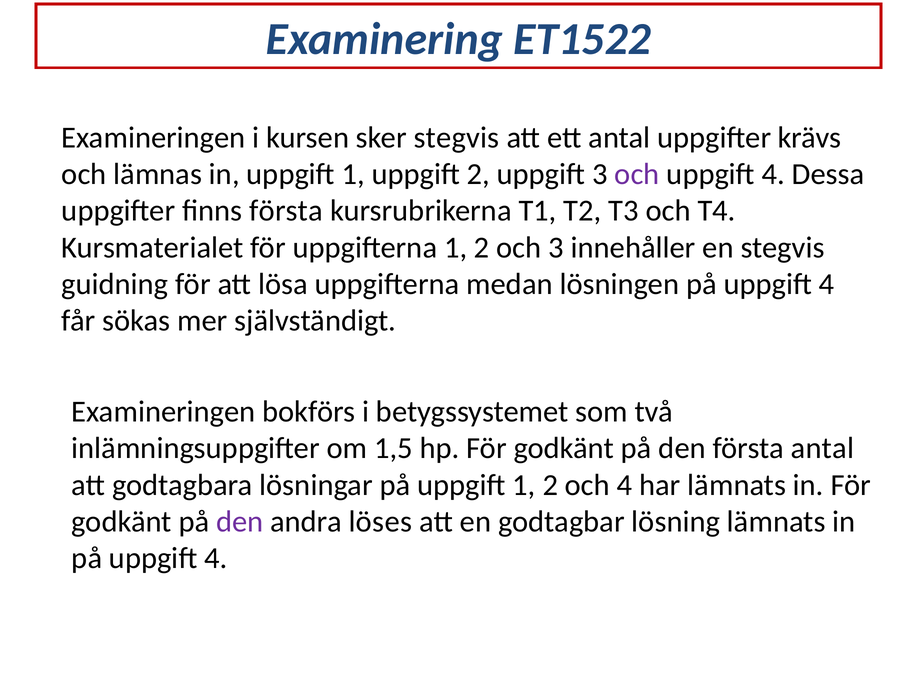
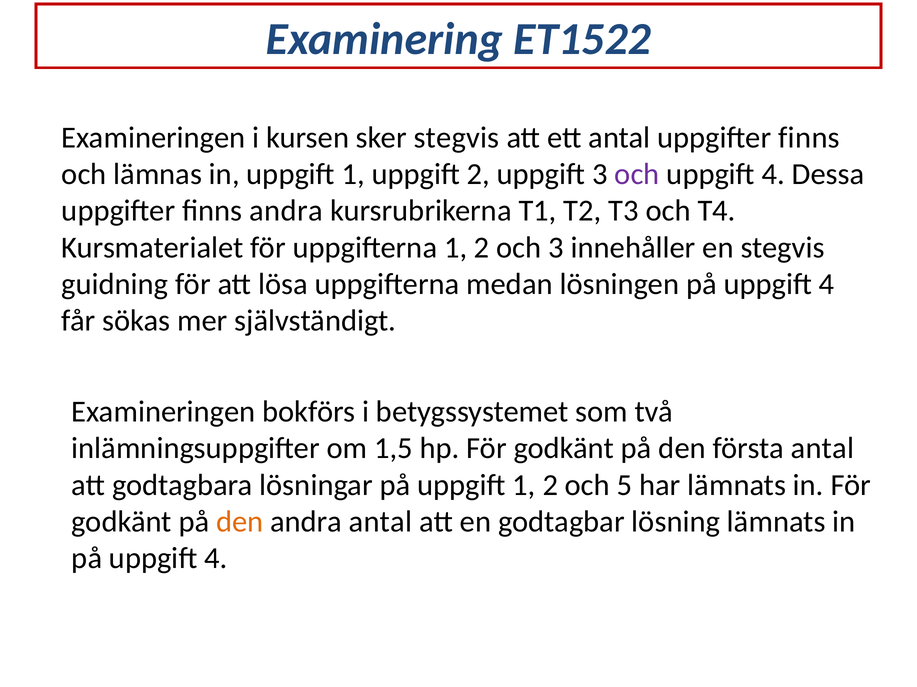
antal uppgifter krävs: krävs -> finns
finns första: första -> andra
och 4: 4 -> 5
den at (240, 522) colour: purple -> orange
andra löses: löses -> antal
